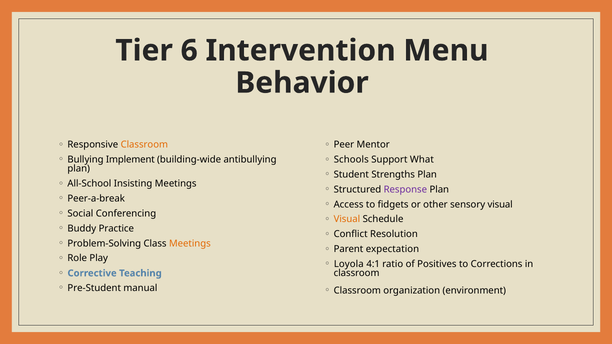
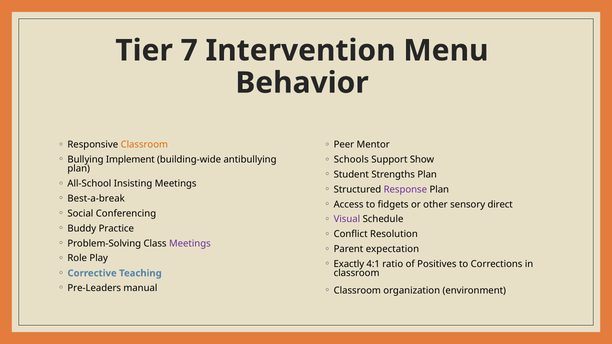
6: 6 -> 7
What: What -> Show
Peer-a-break: Peer-a-break -> Best-a-break
sensory visual: visual -> direct
Visual at (347, 219) colour: orange -> purple
Meetings at (190, 244) colour: orange -> purple
Loyola: Loyola -> Exactly
Pre-Student: Pre-Student -> Pre-Leaders
